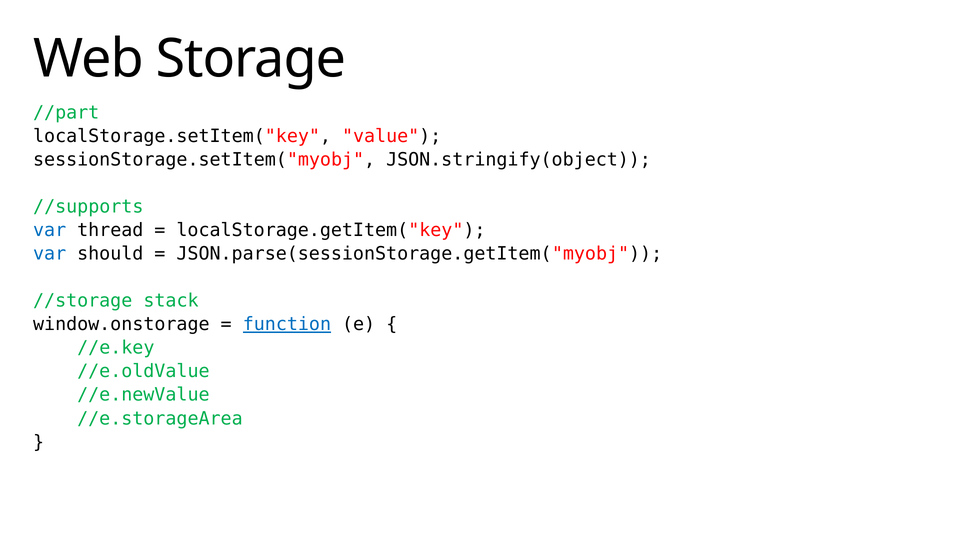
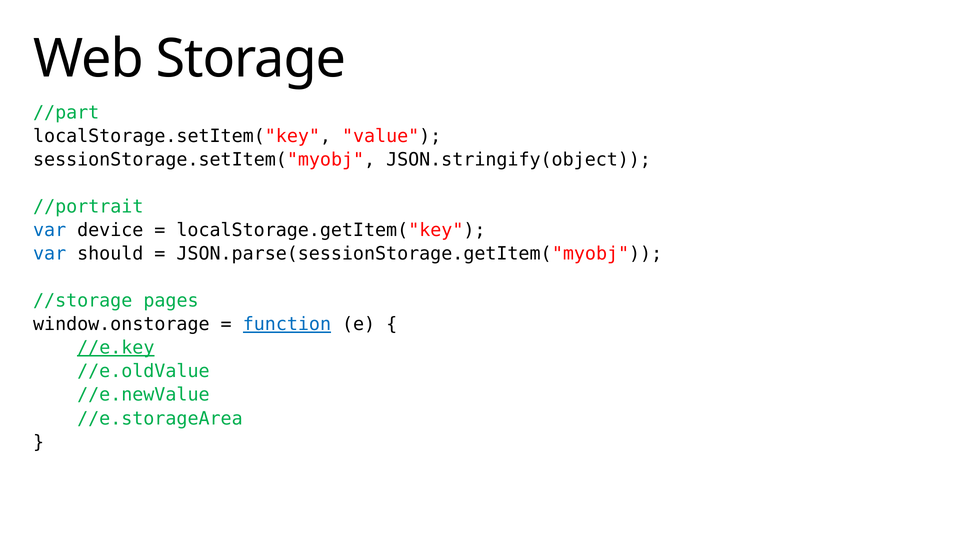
//supports: //supports -> //portrait
thread: thread -> device
stack: stack -> pages
//e.key underline: none -> present
